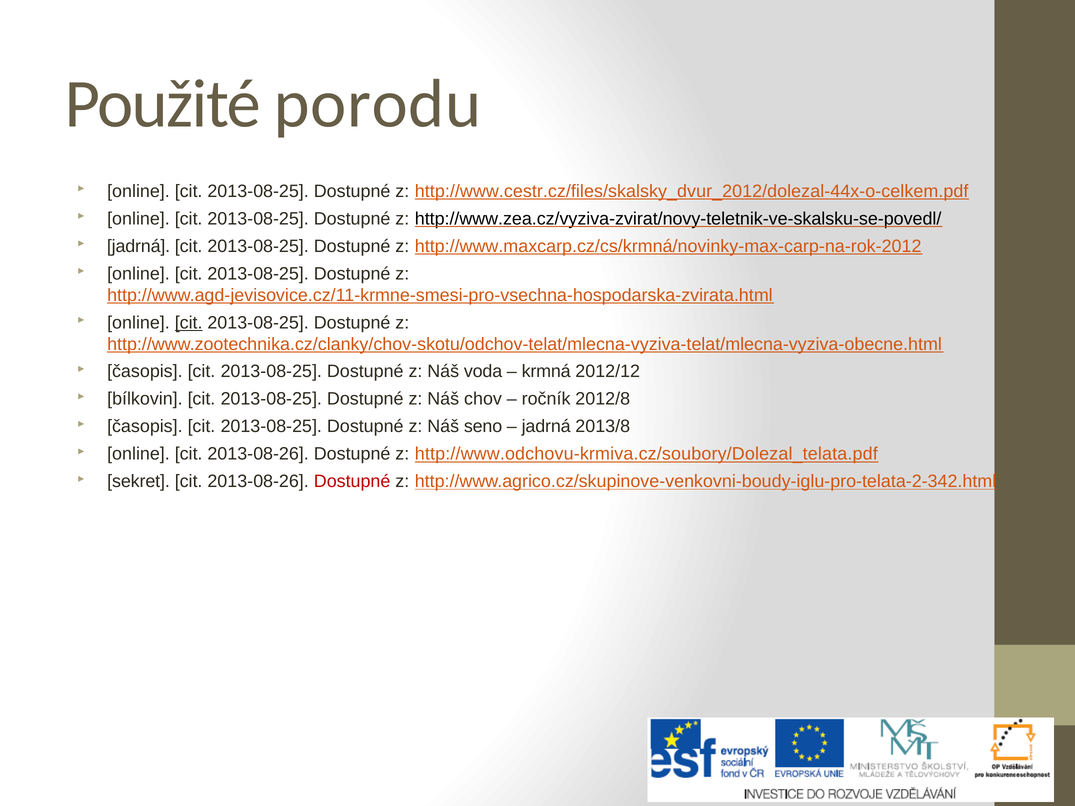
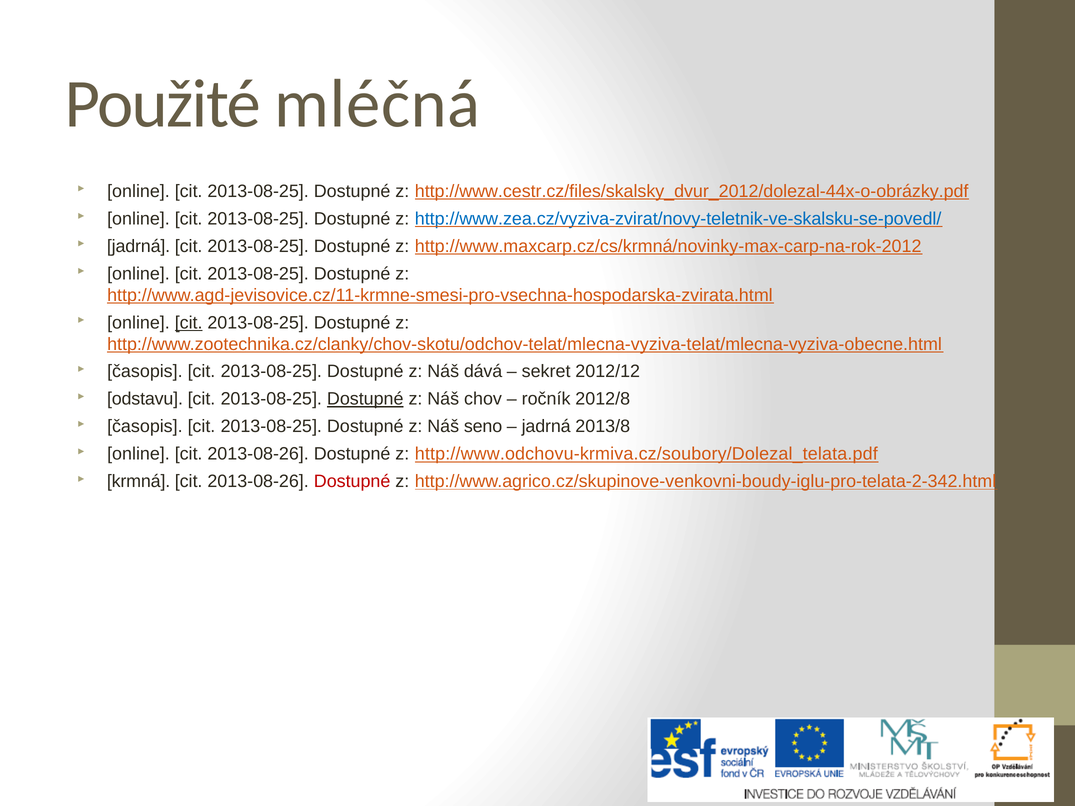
porodu: porodu -> mléčná
http://www.cestr.cz/files/skalsky_dvur_2012/dolezal-44x-o-celkem.pdf: http://www.cestr.cz/files/skalsky_dvur_2012/dolezal-44x-o-celkem.pdf -> http://www.cestr.cz/files/skalsky_dvur_2012/dolezal-44x-o-obrázky.pdf
http://www.zea.cz/vyziva-zvirat/novy-teletnik-ve-skalsku-se-povedl/ colour: black -> blue
voda: voda -> dává
krmná: krmná -> sekret
bílkovin: bílkovin -> odstavu
Dostupné at (365, 399) underline: none -> present
sekret: sekret -> krmná
